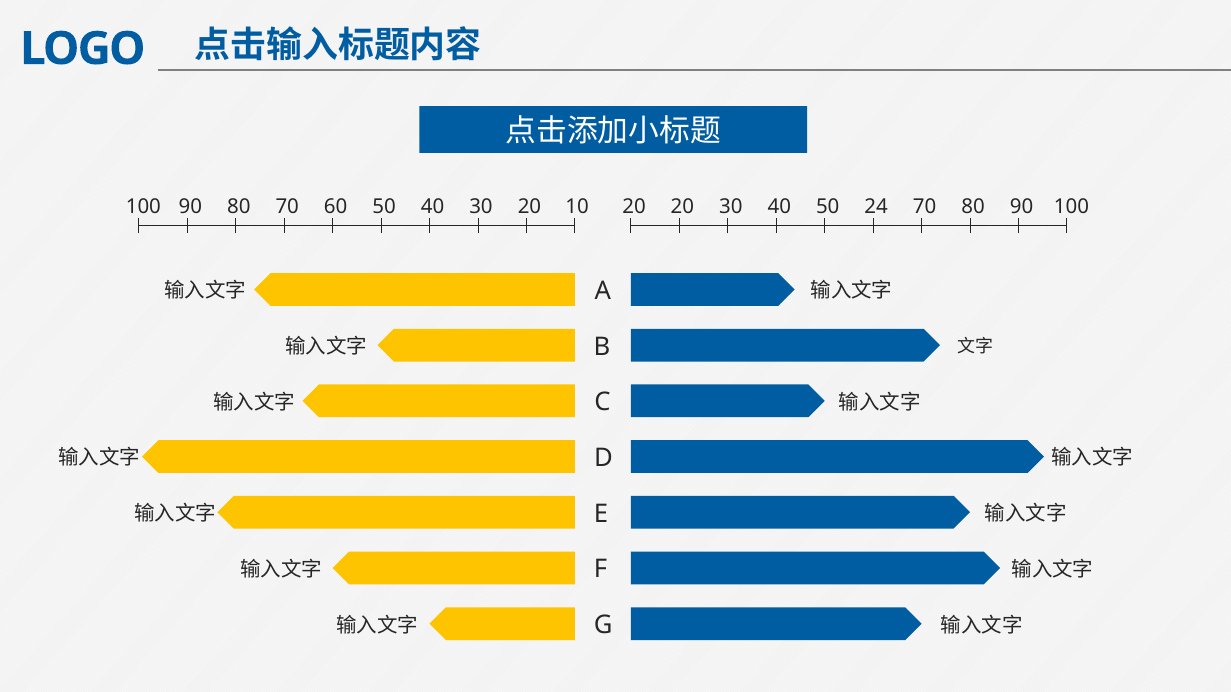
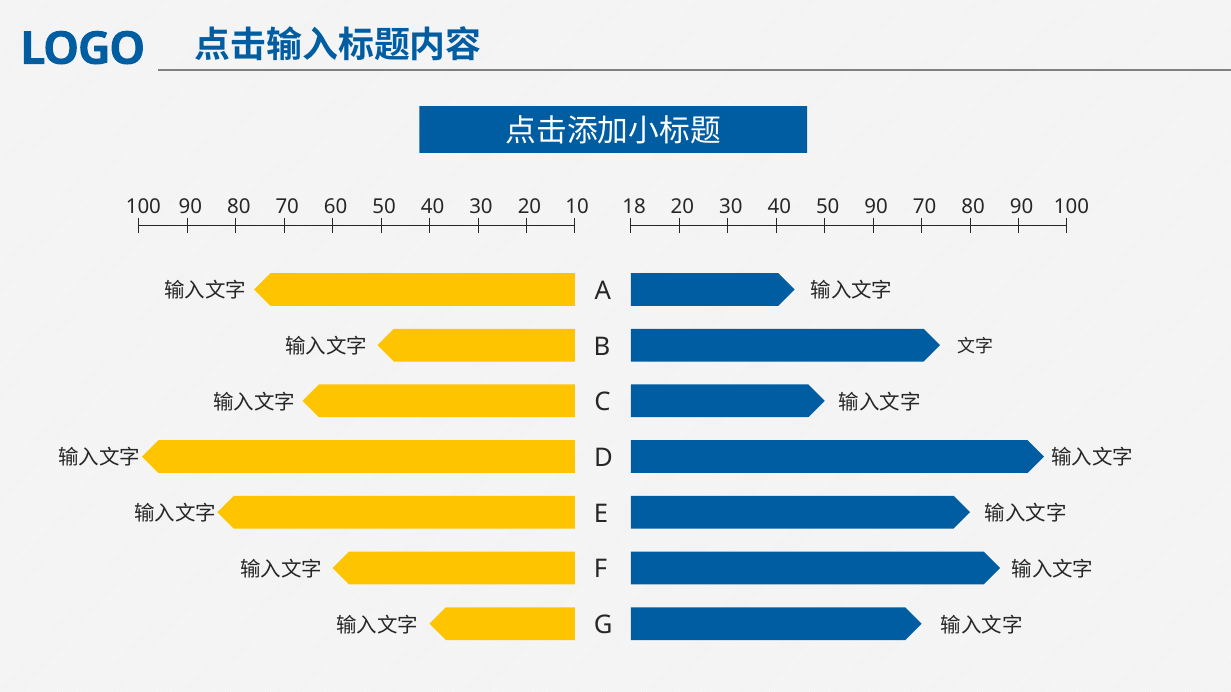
100 20: 20 -> 18
50 24: 24 -> 90
